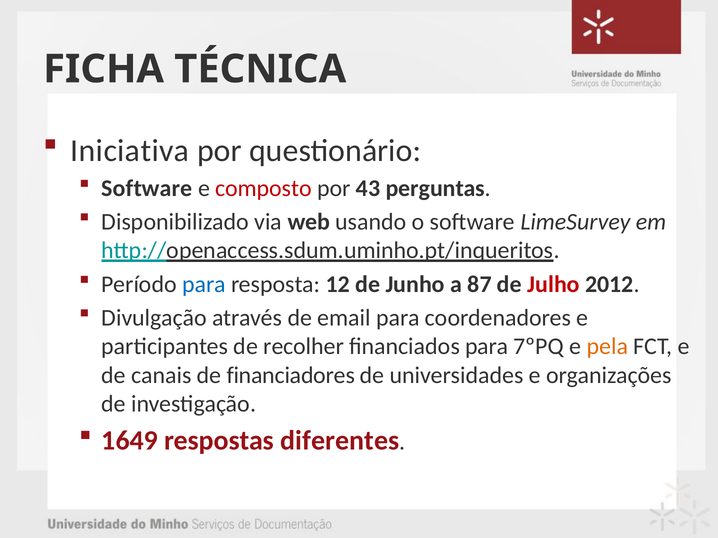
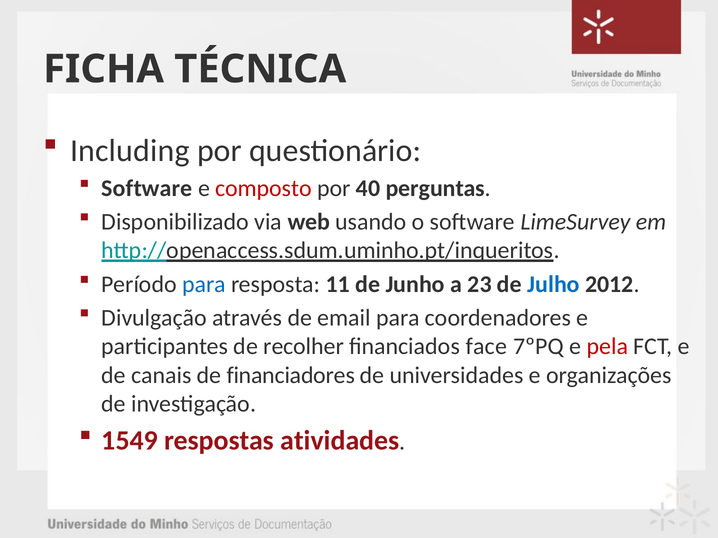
Iniciativa: Iniciativa -> Including
43: 43 -> 40
12: 12 -> 11
87: 87 -> 23
Julho colour: red -> blue
financiados para: para -> face
pela colour: orange -> red
1649: 1649 -> 1549
diferentes: diferentes -> atividades
